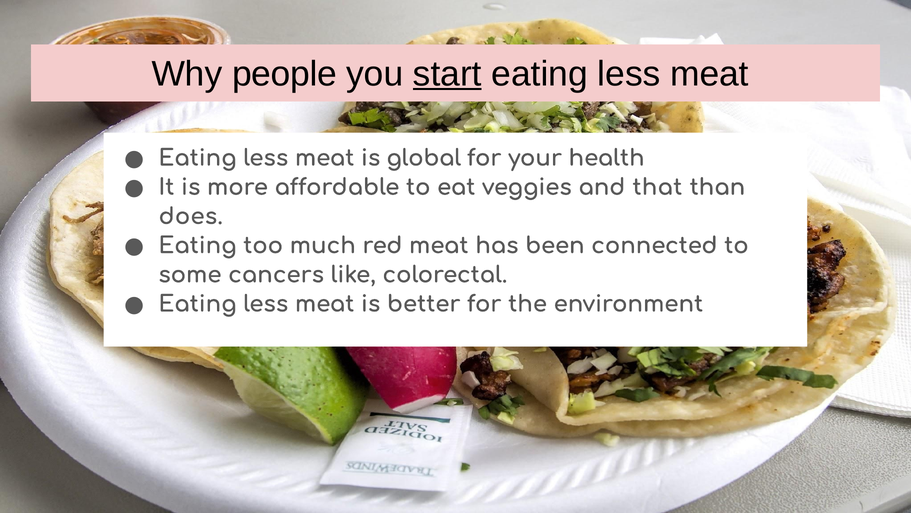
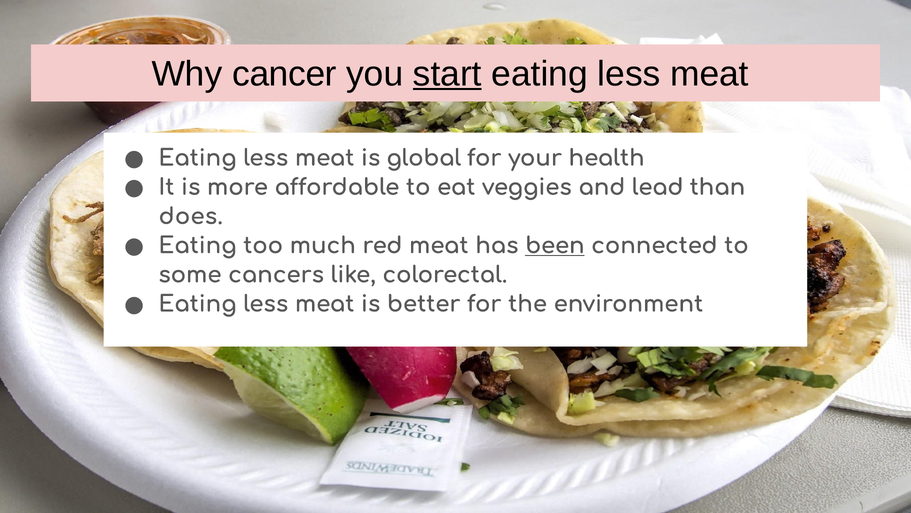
people: people -> cancer
that: that -> lead
been underline: none -> present
